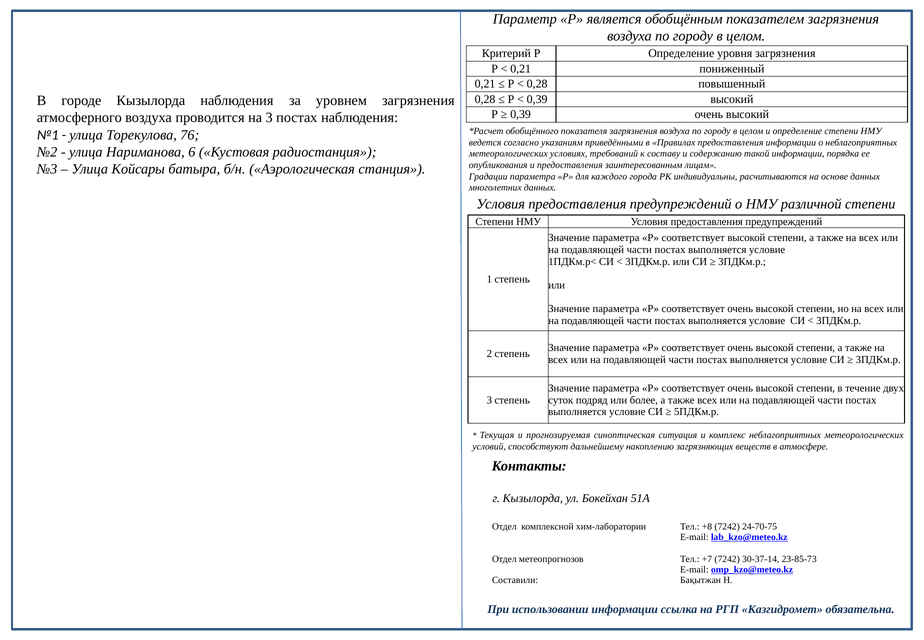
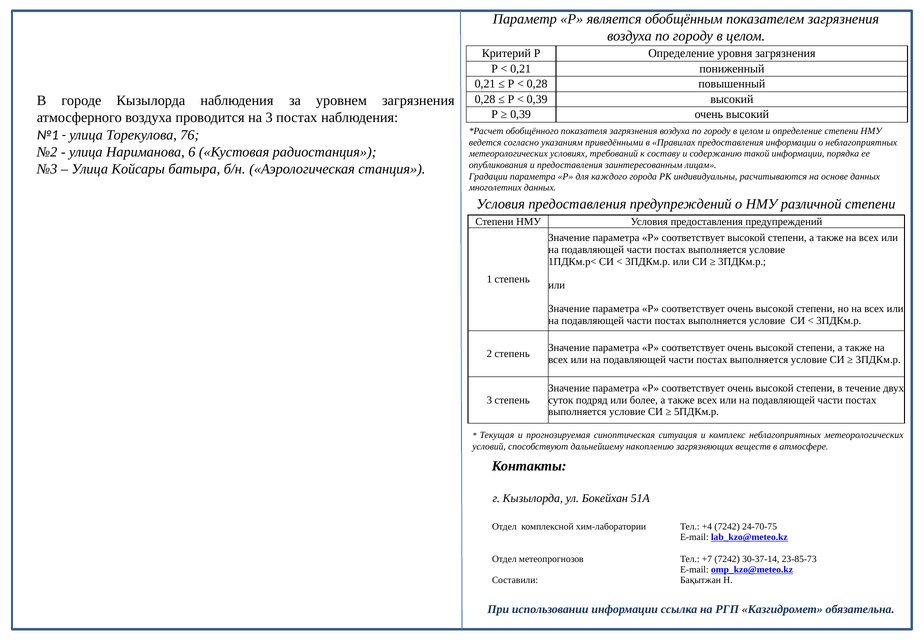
+8: +8 -> +4
